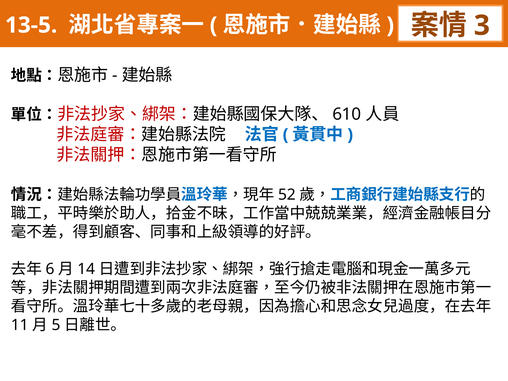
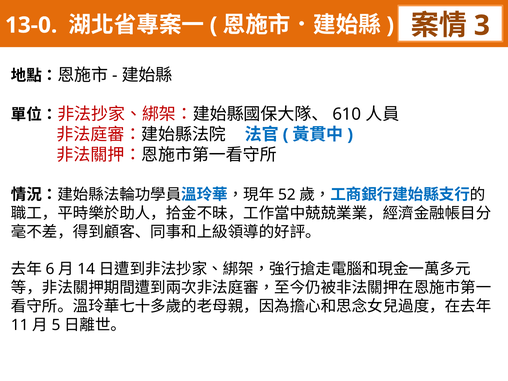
13-5: 13-5 -> 13-0
